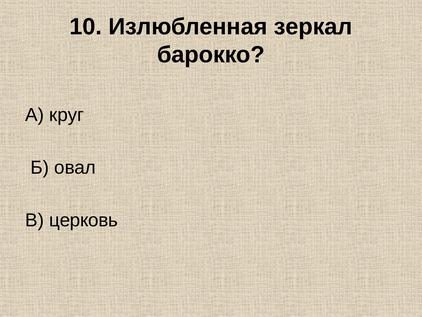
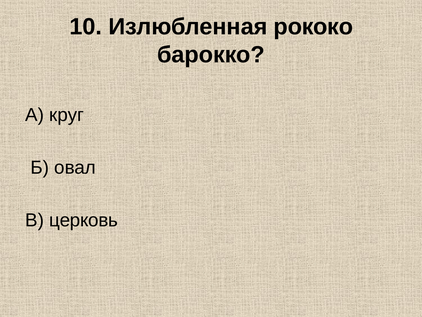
зеркал: зеркал -> рококо
